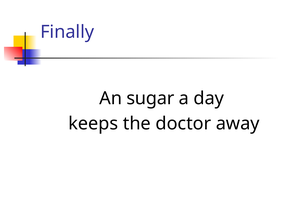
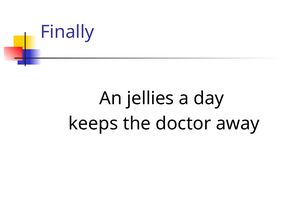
sugar: sugar -> jellies
